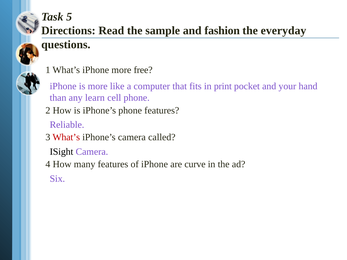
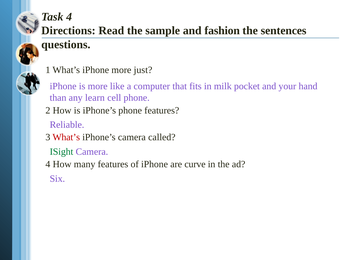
Task 5: 5 -> 4
everyday: everyday -> sentences
free: free -> just
print: print -> milk
ISight colour: black -> green
